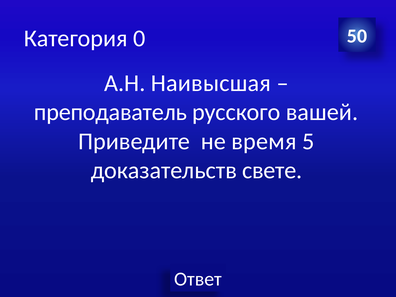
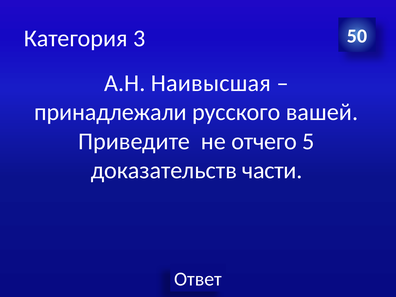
0: 0 -> 3
преподаватель: преподаватель -> принадлежали
время: время -> отчего
свете: свете -> части
